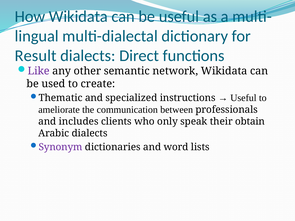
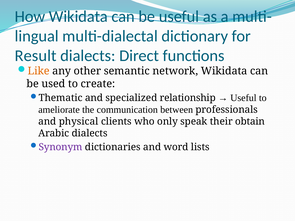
Like colour: purple -> orange
instructions: instructions -> relationship
includes: includes -> physical
